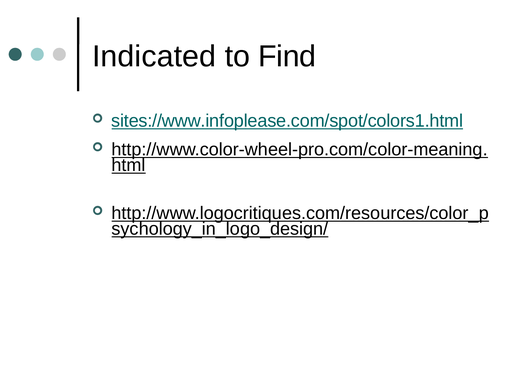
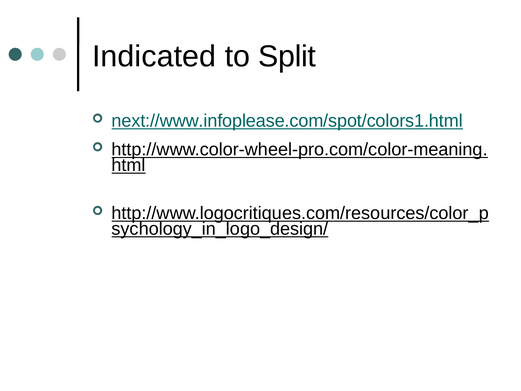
Find: Find -> Split
sites://www.infoplease.com/spot/colors1.html: sites://www.infoplease.com/spot/colors1.html -> next://www.infoplease.com/spot/colors1.html
